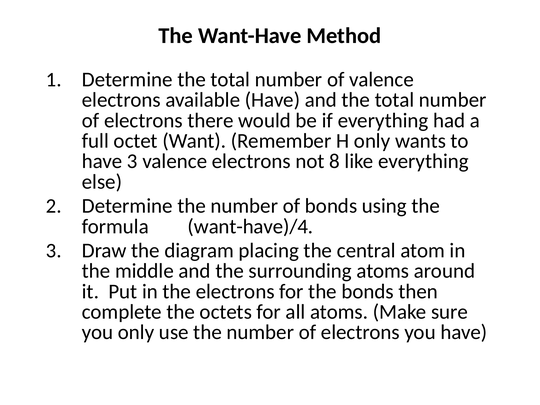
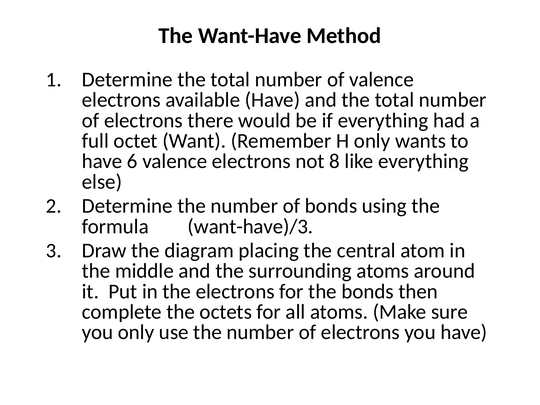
have 3: 3 -> 6
want-have)/4: want-have)/4 -> want-have)/3
